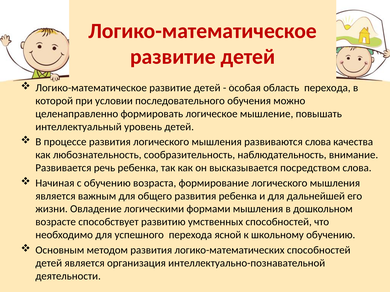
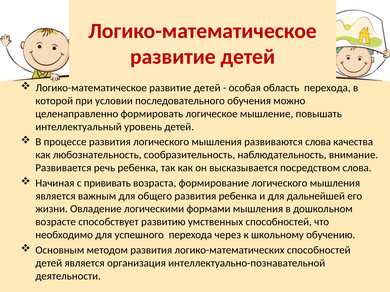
с обучению: обучению -> прививать
ясной: ясной -> через
